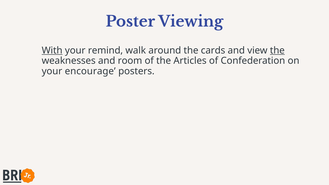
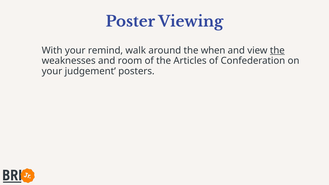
With underline: present -> none
cards: cards -> when
encourage: encourage -> judgement
